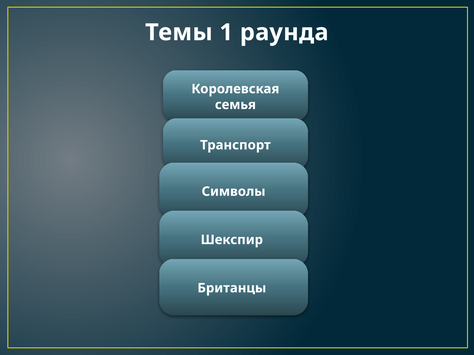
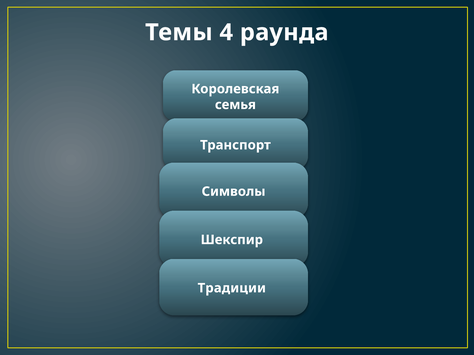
1: 1 -> 4
Британцы: Британцы -> Традиции
